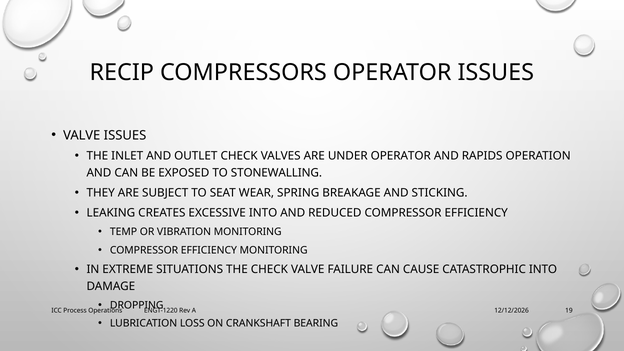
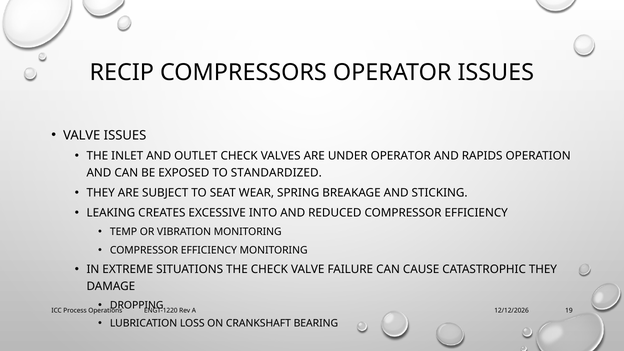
STONEWALLING: STONEWALLING -> STANDARDIZED
CATASTROPHIC INTO: INTO -> THEY
